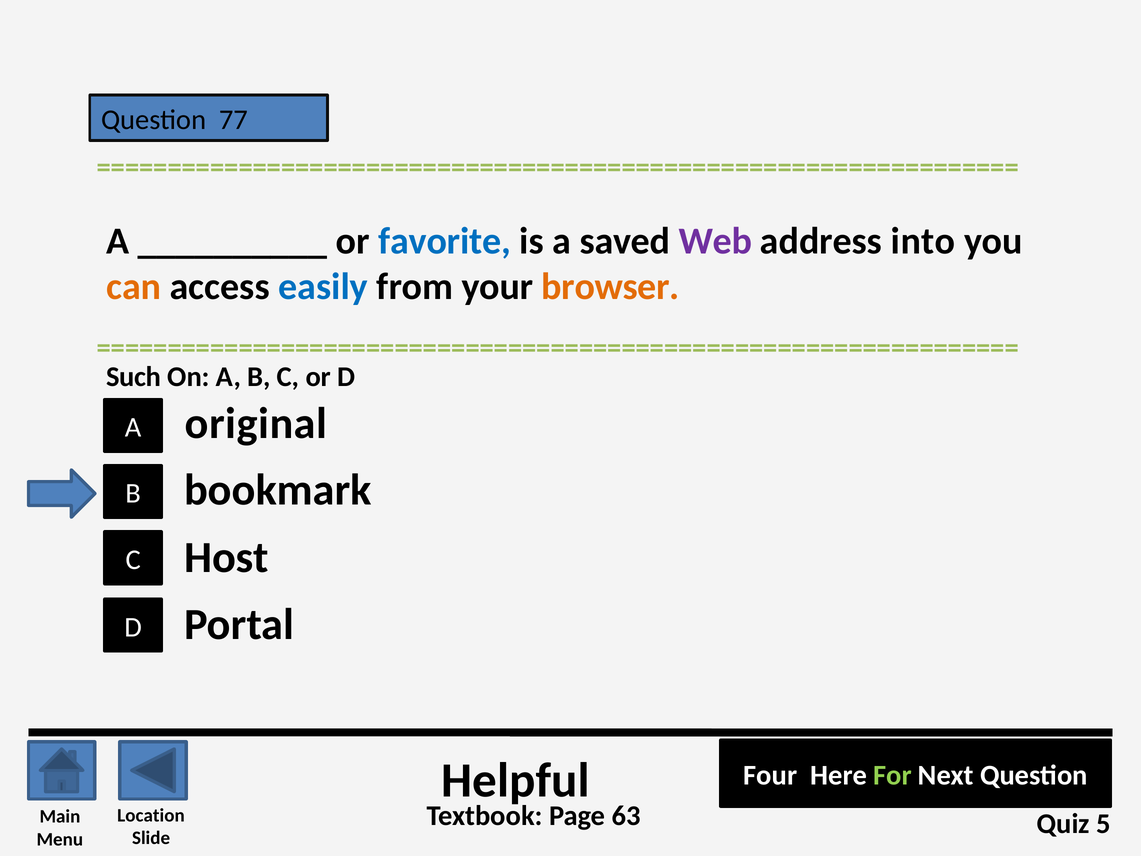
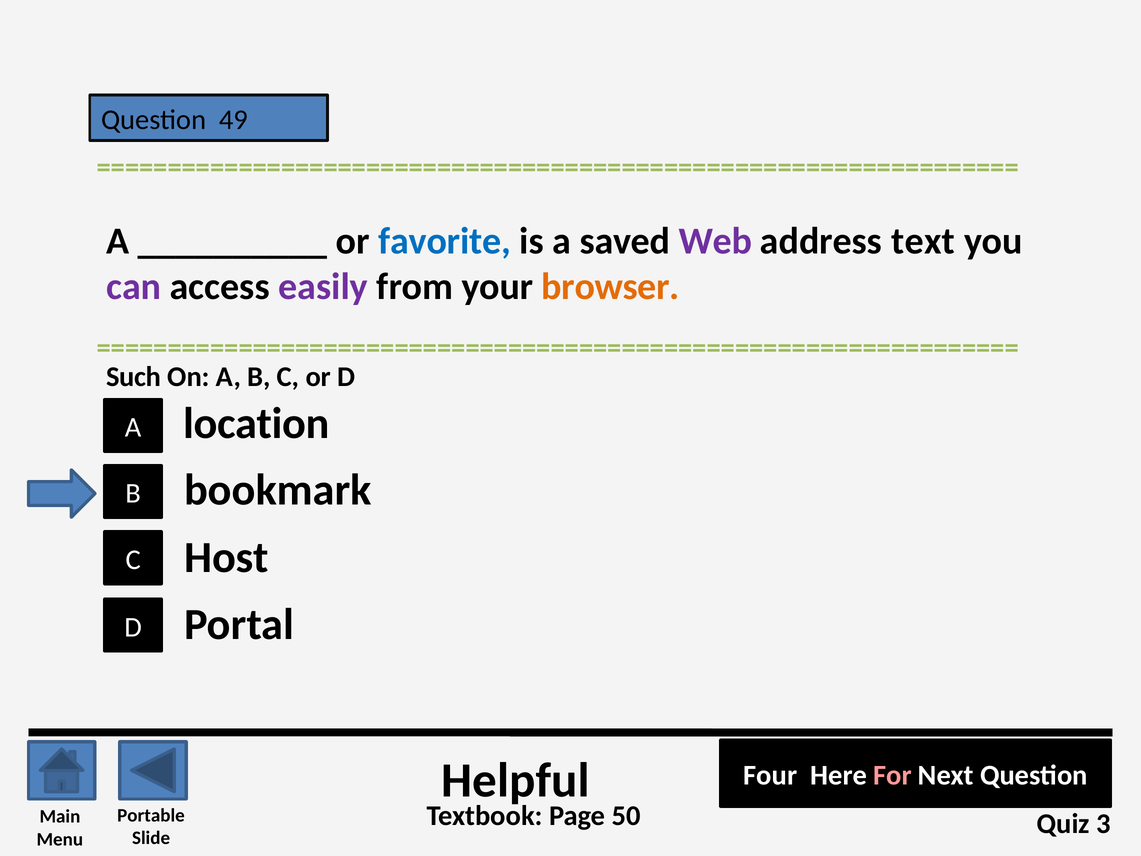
77: 77 -> 49
into: into -> text
can colour: orange -> purple
easily colour: blue -> purple
original: original -> location
For colour: light green -> pink
63: 63 -> 50
Location: Location -> Portable
5: 5 -> 3
